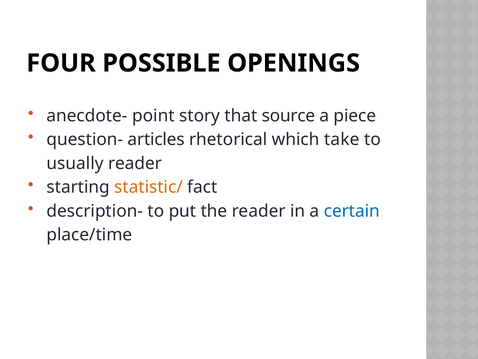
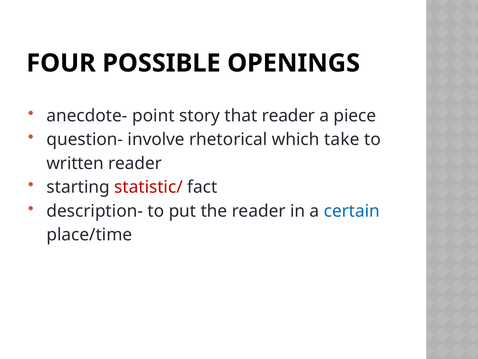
that source: source -> reader
articles: articles -> involve
usually: usually -> written
statistic/ colour: orange -> red
